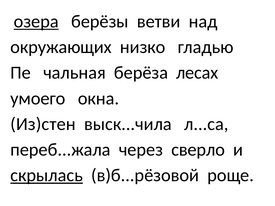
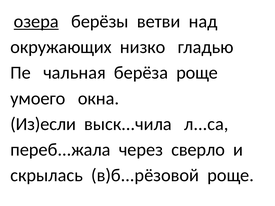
берёза лесах: лесах -> роще
Из)стен: Из)стен -> Из)если
скрылась underline: present -> none
